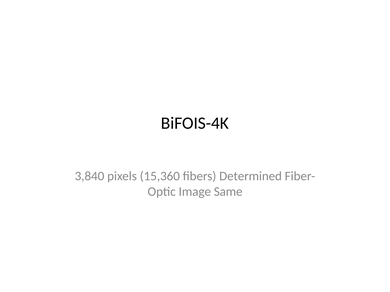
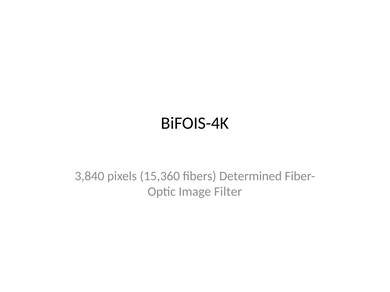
Same: Same -> Filter
